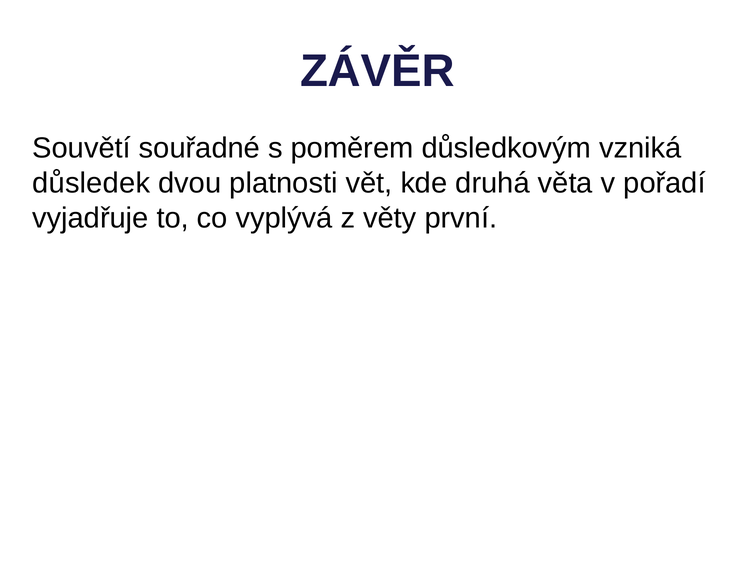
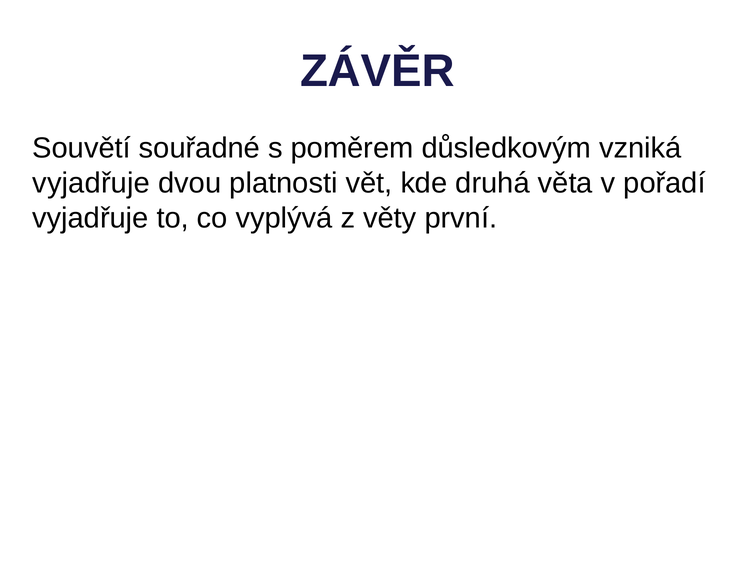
důsledek at (91, 183): důsledek -> vyjadřuje
